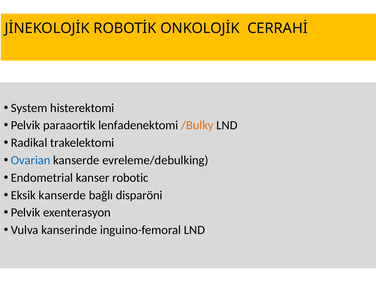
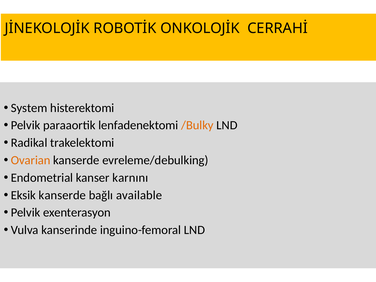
Ovarian colour: blue -> orange
robotic: robotic -> karnını
disparöni: disparöni -> available
